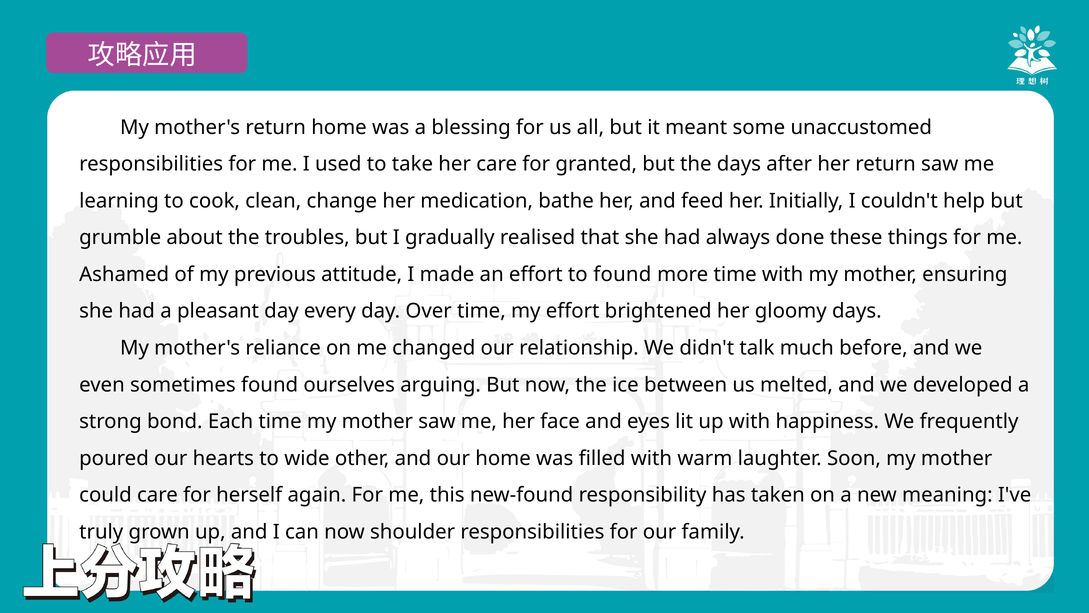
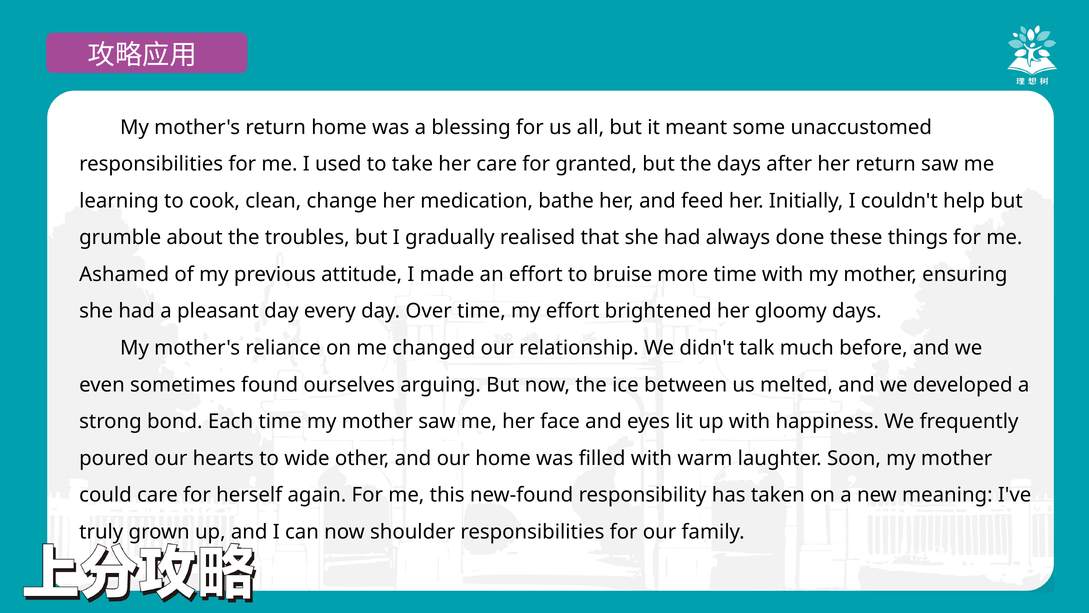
to found: found -> bruise
